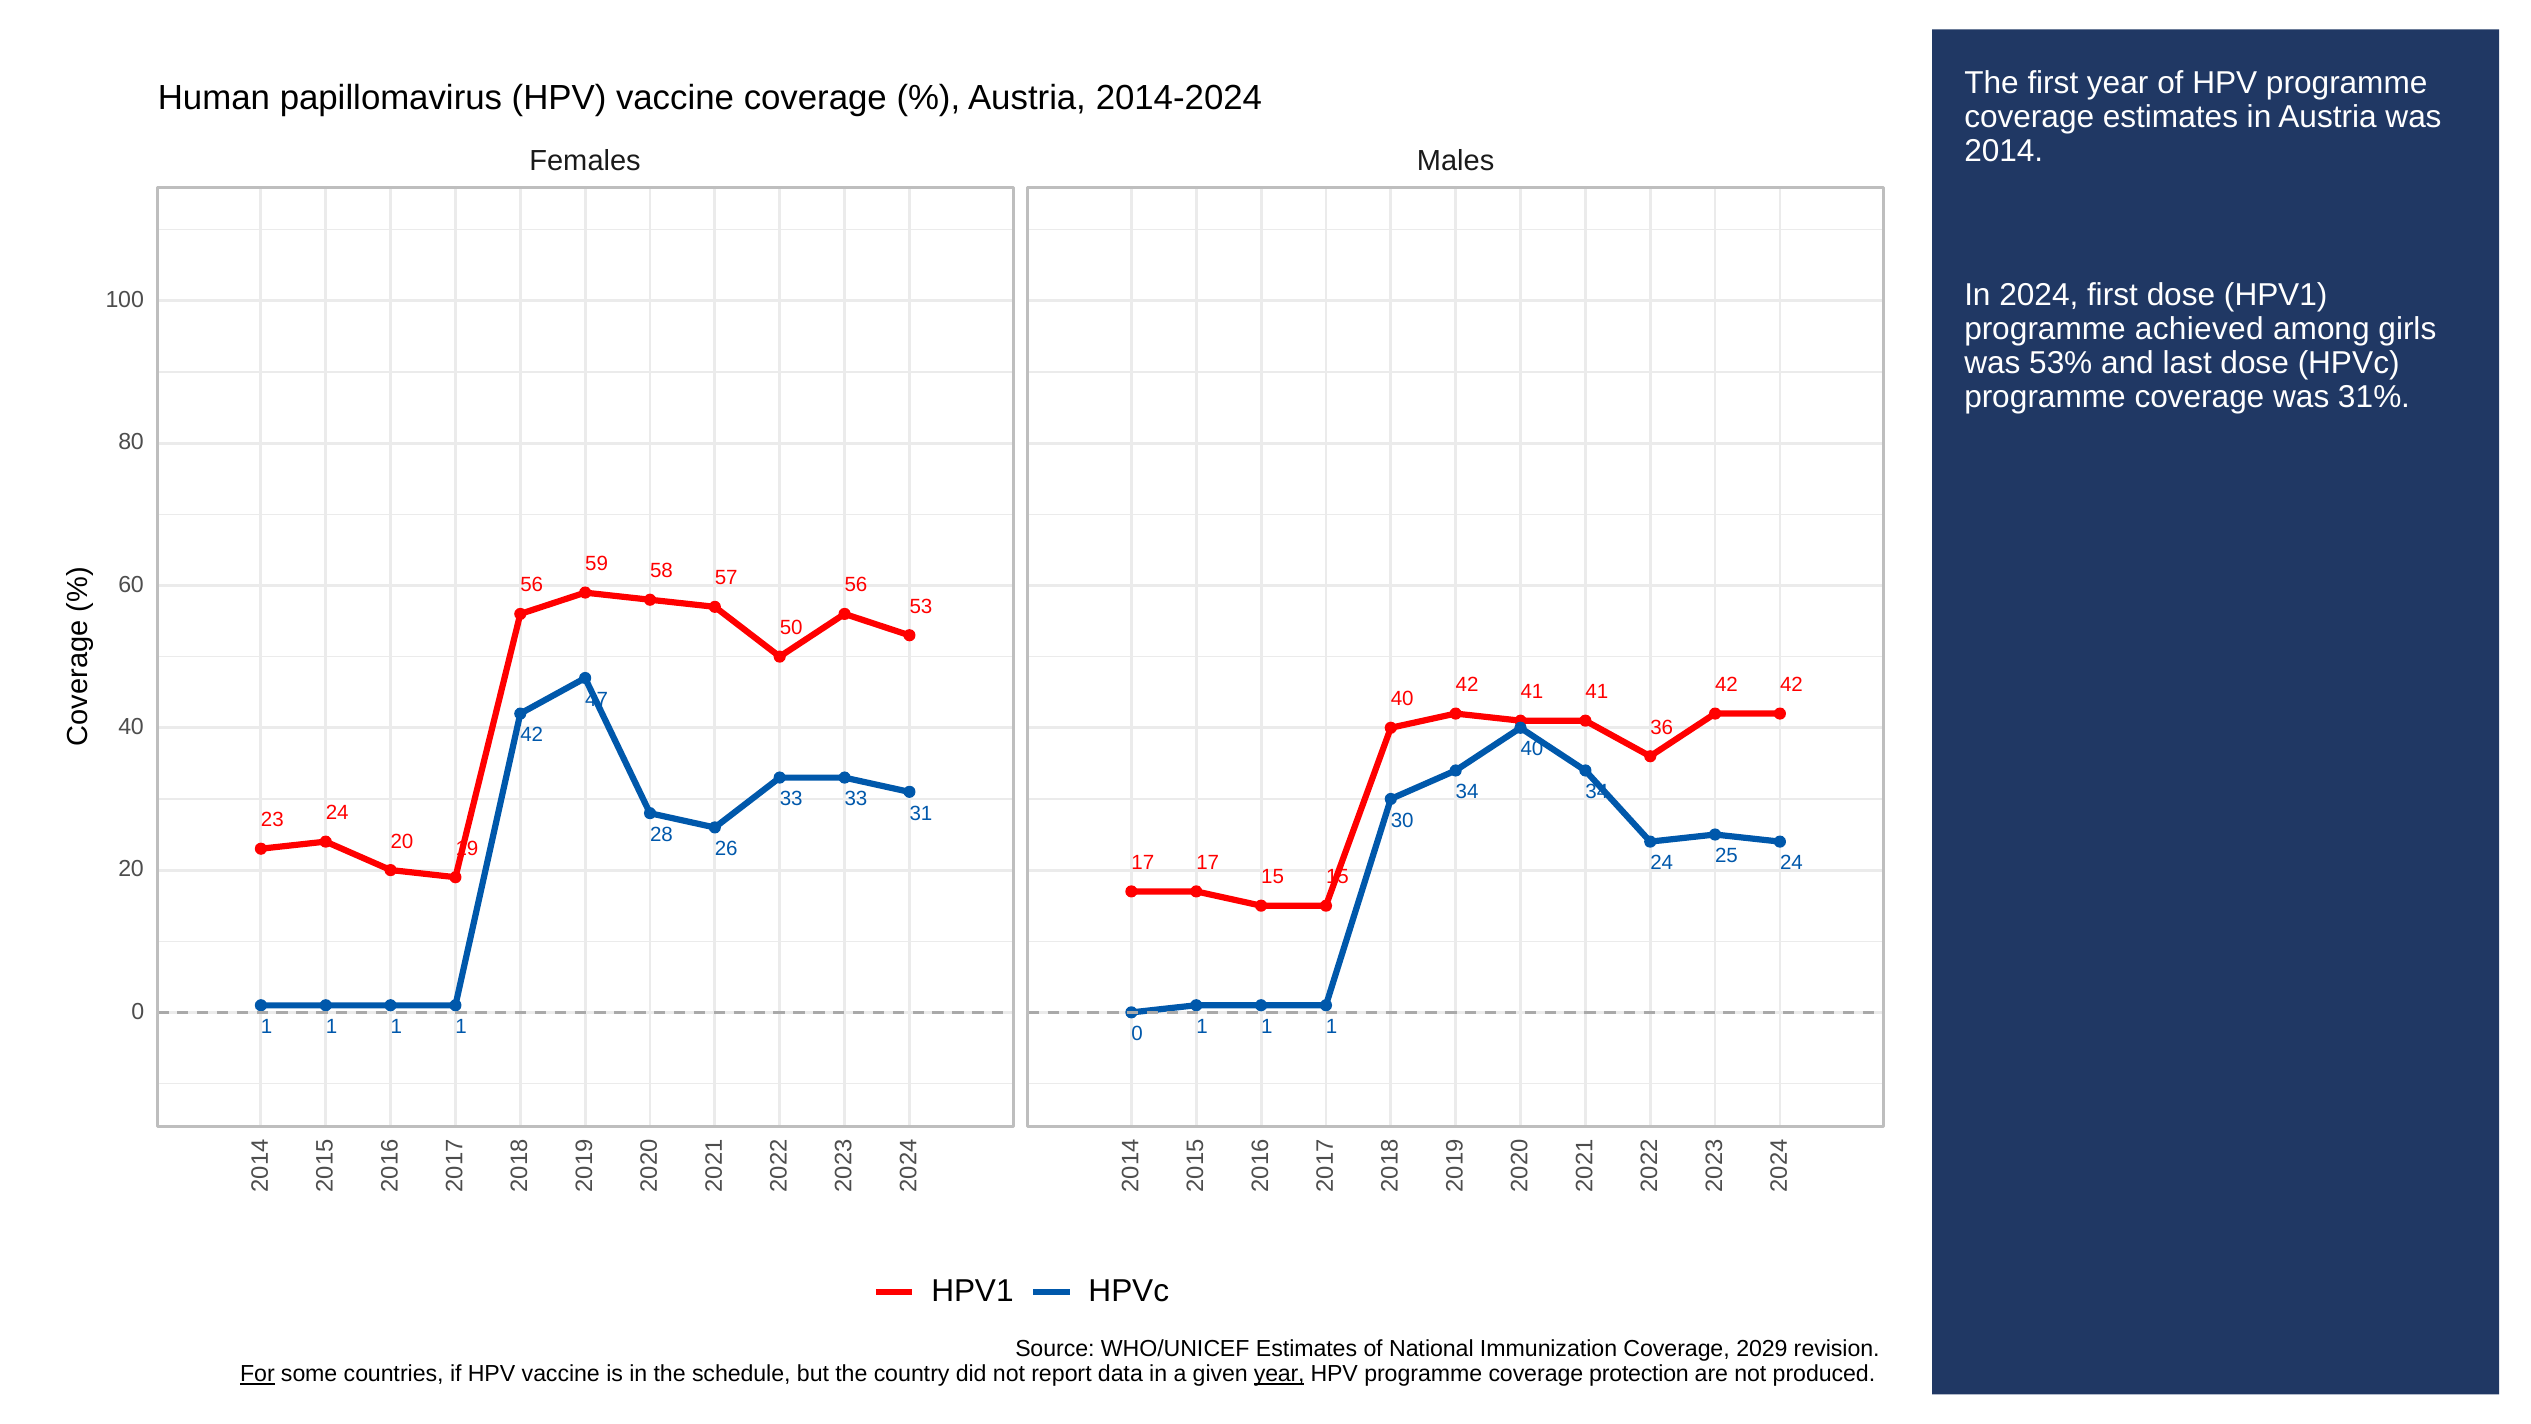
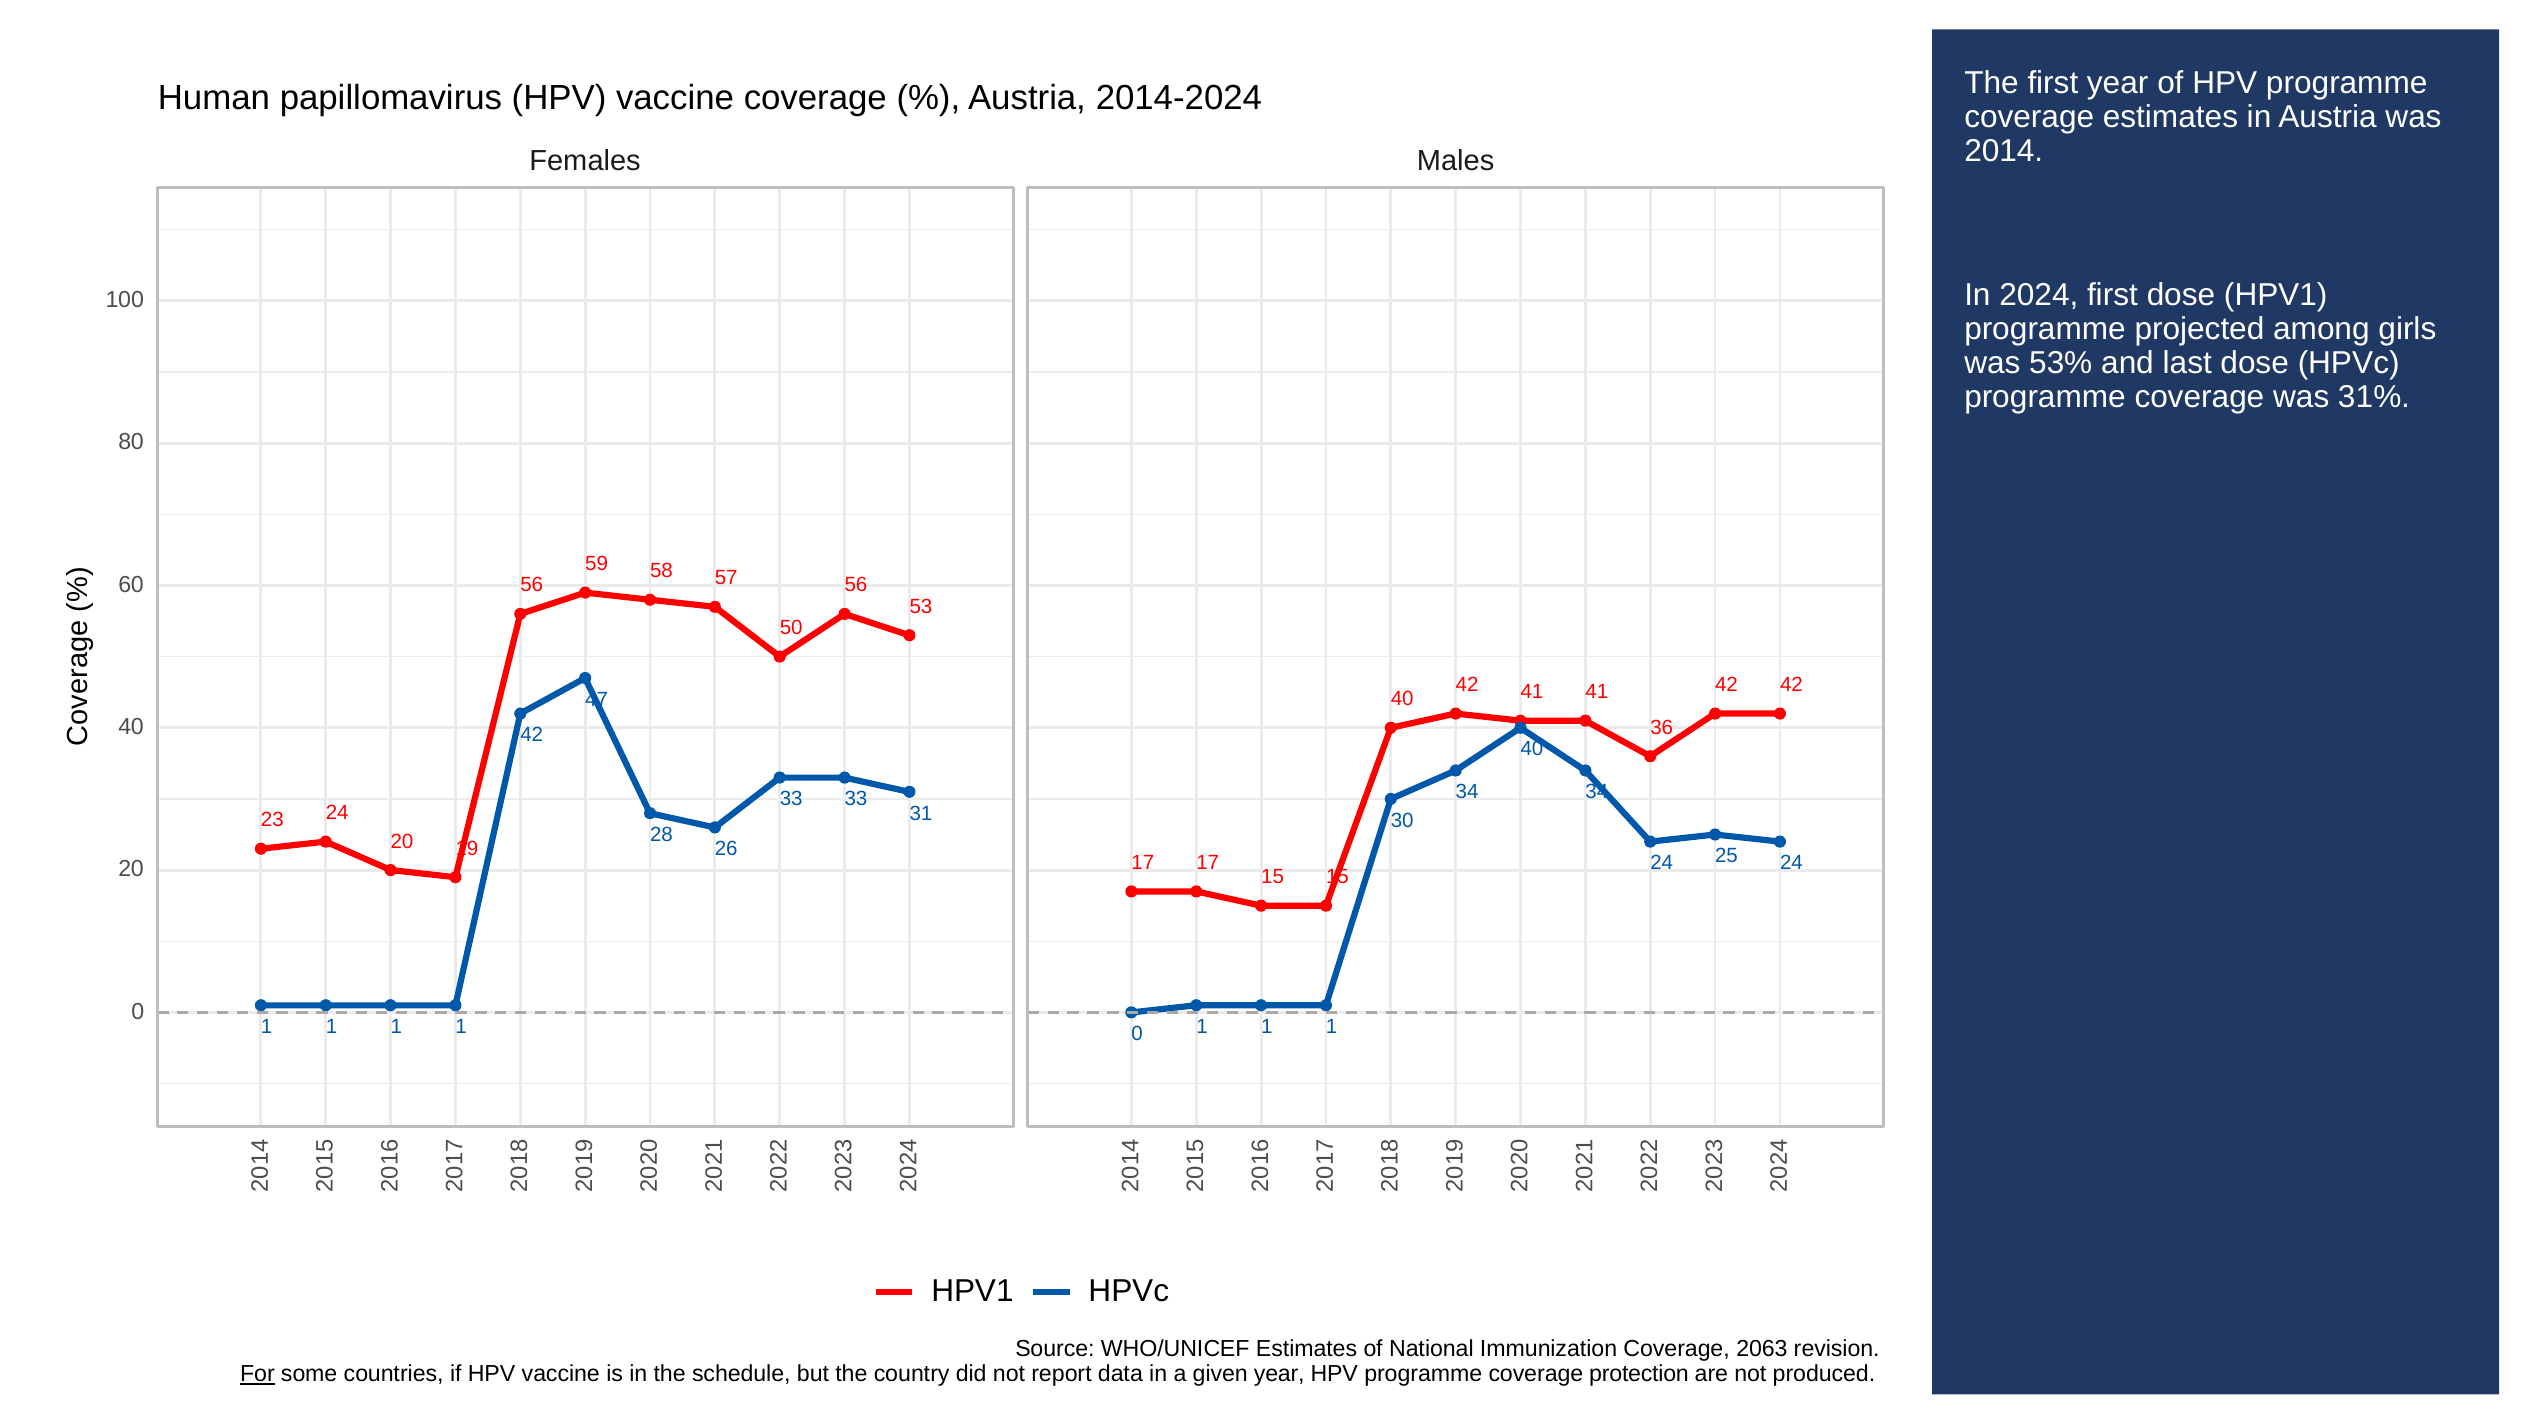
achieved: achieved -> projected
2029: 2029 -> 2063
year at (1279, 1374) underline: present -> none
